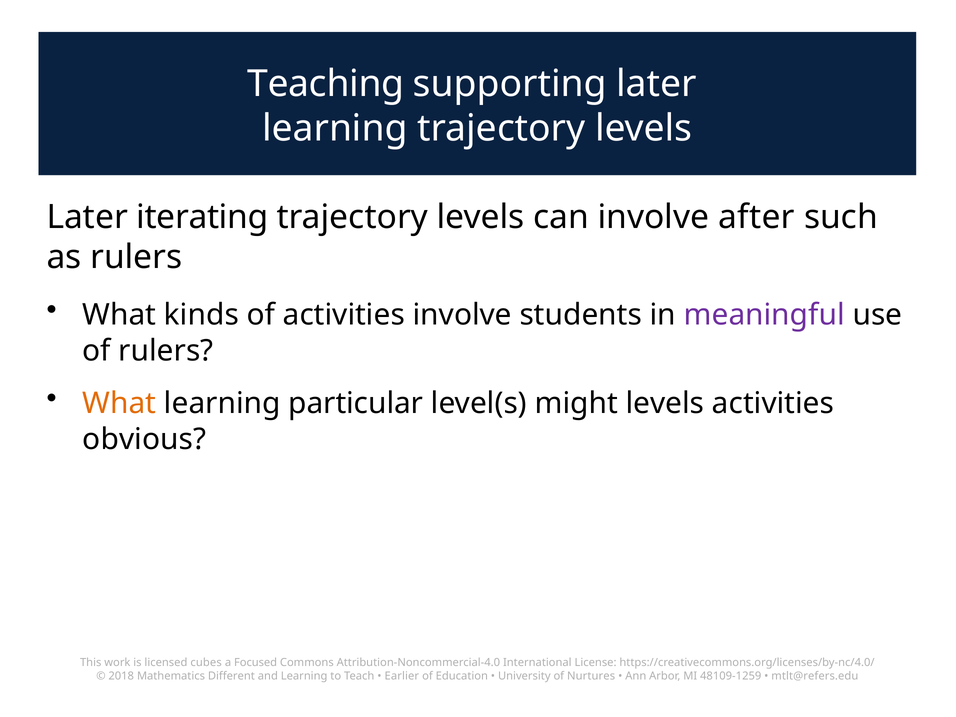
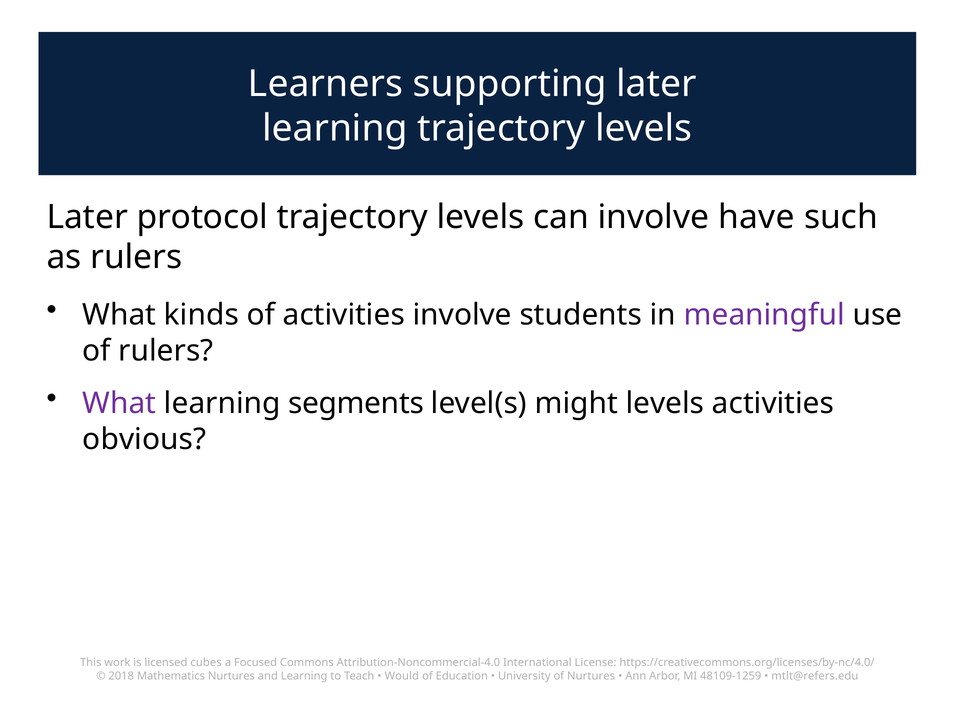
Teaching: Teaching -> Learners
iterating: iterating -> protocol
after: after -> have
What at (119, 404) colour: orange -> purple
particular: particular -> segments
Mathematics Different: Different -> Nurtures
Earlier: Earlier -> Would
